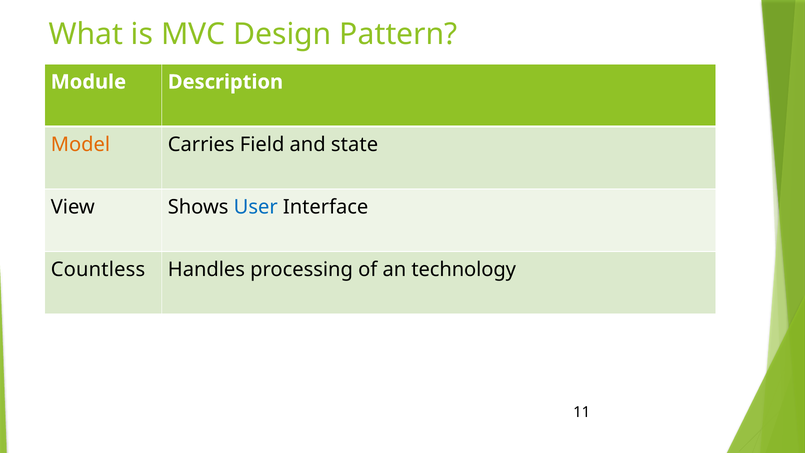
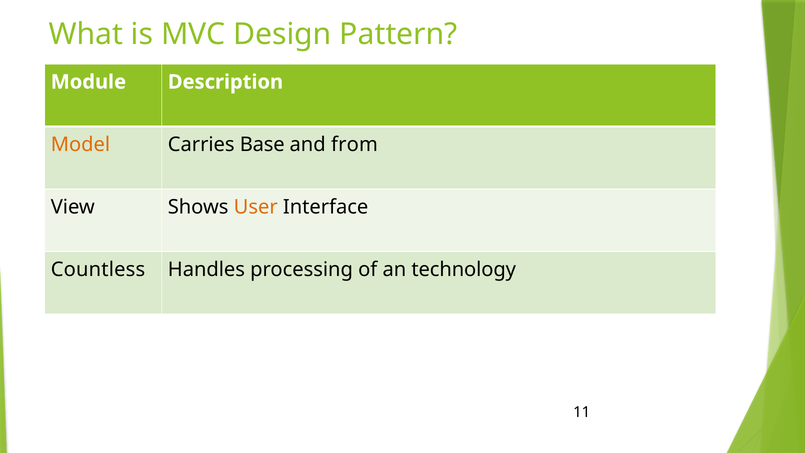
Field: Field -> Base
state: state -> from
User colour: blue -> orange
